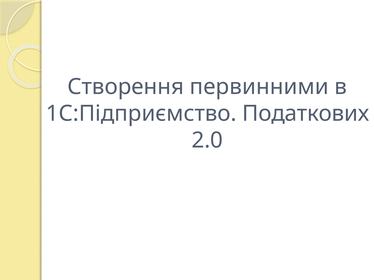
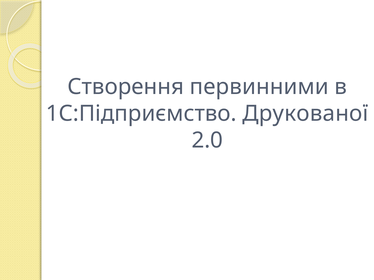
Податкових: Податкових -> Друкованої
